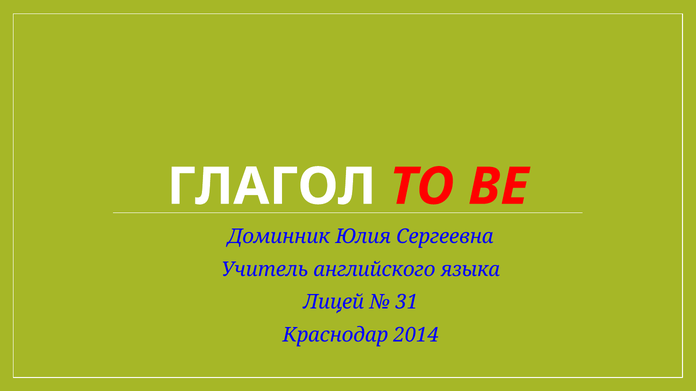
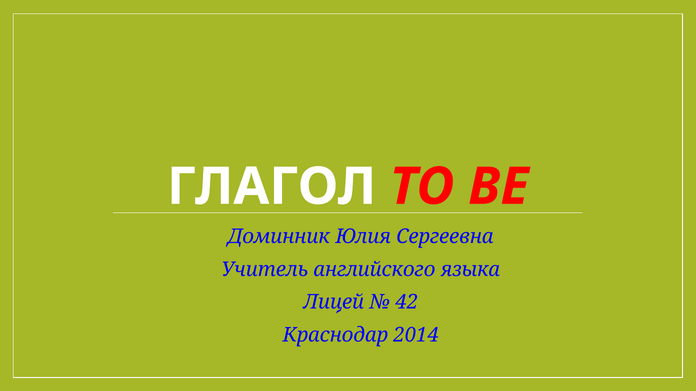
31: 31 -> 42
